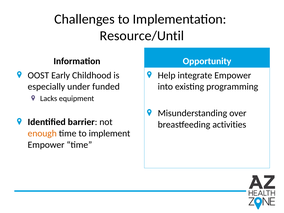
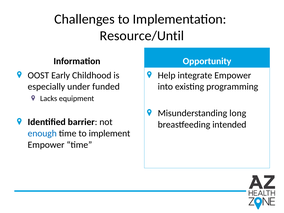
over: over -> long
activities: activities -> intended
enough colour: orange -> blue
